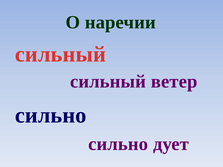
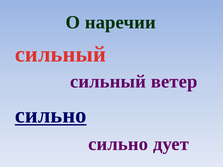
сильно at (51, 115) underline: none -> present
